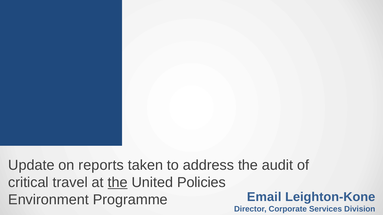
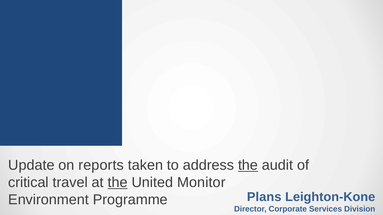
the at (248, 166) underline: none -> present
Policies: Policies -> Monitor
Email: Email -> Plans
